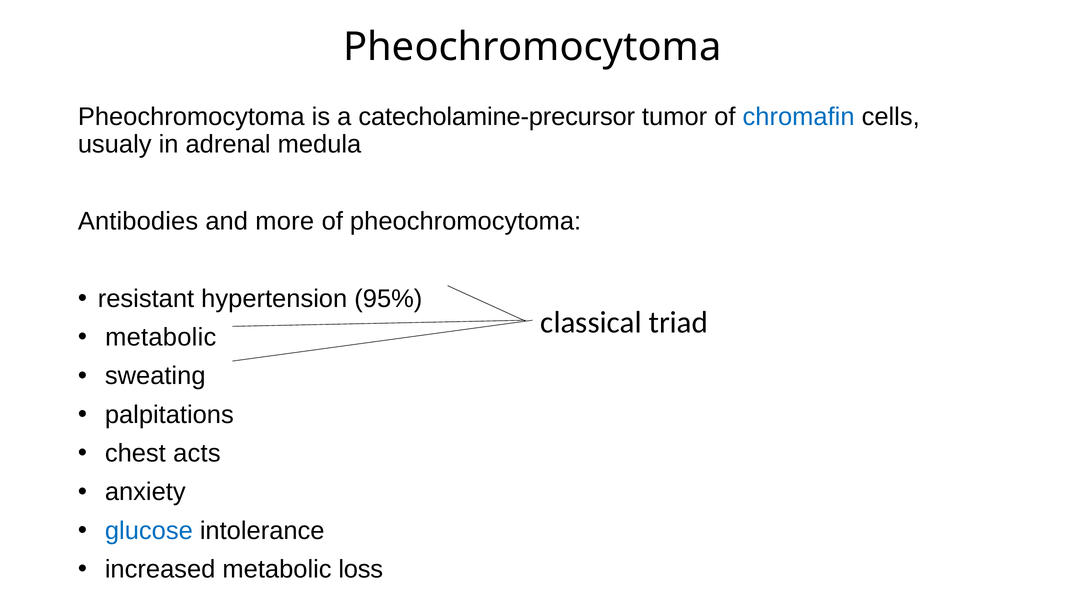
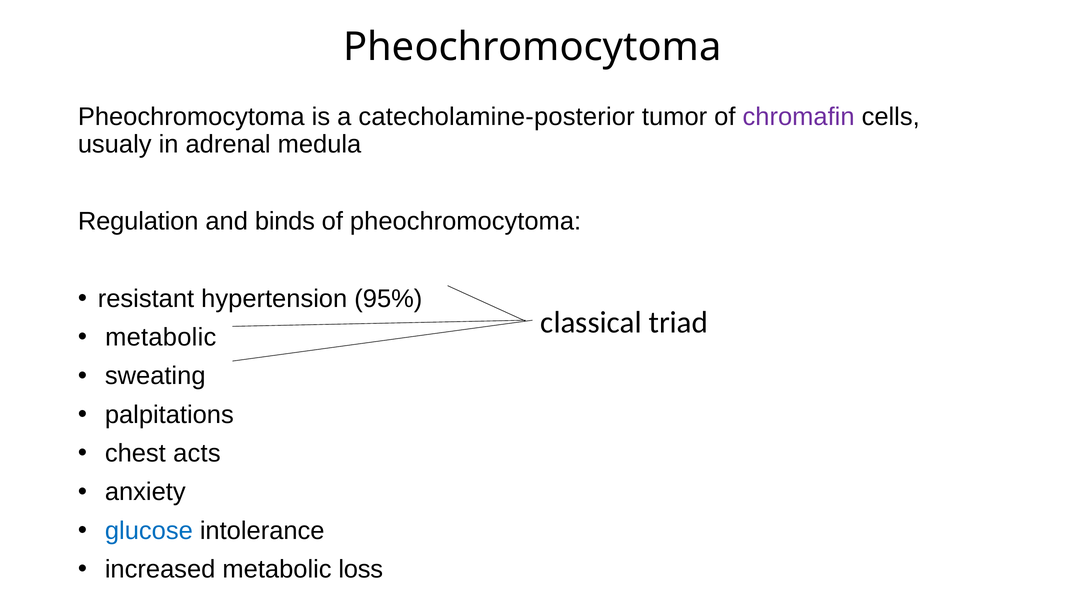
catecholamine-precursor: catecholamine-precursor -> catecholamine-posterior
chromafin colour: blue -> purple
Antibodies: Antibodies -> Regulation
more: more -> binds
